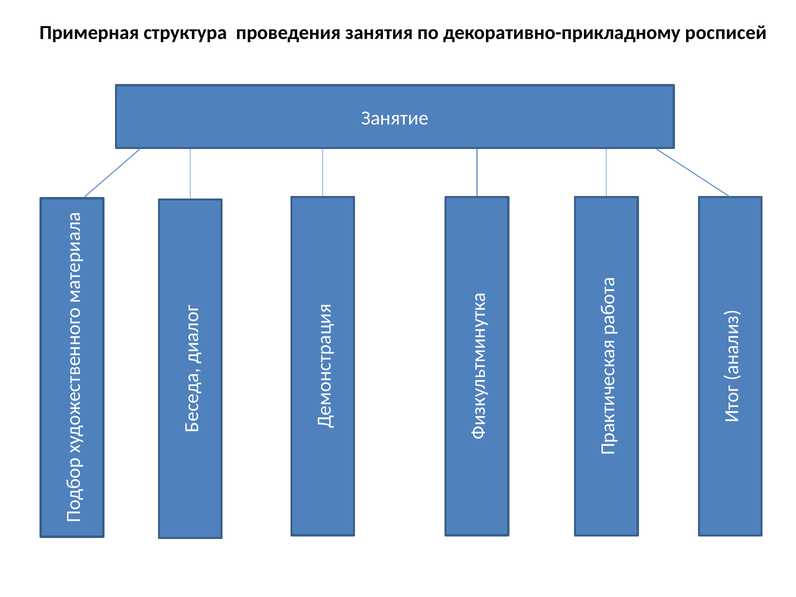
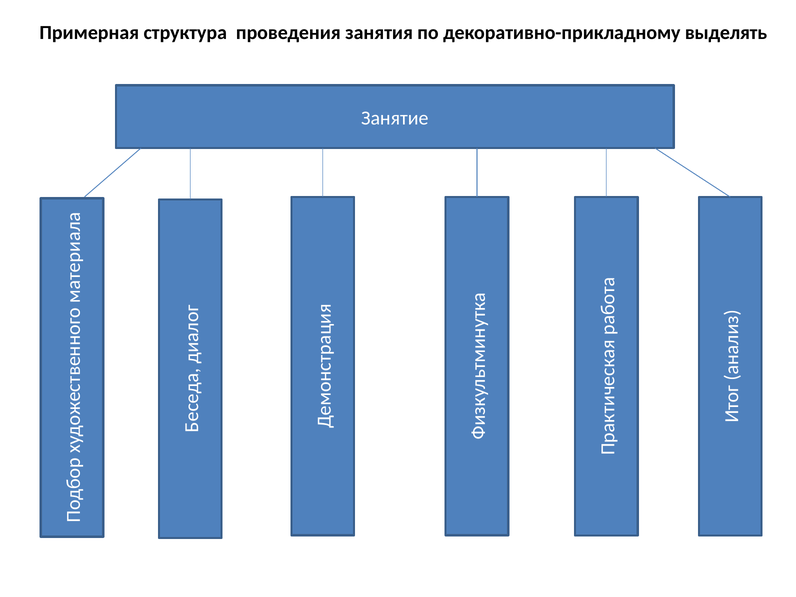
росписей: росписей -> выделять
